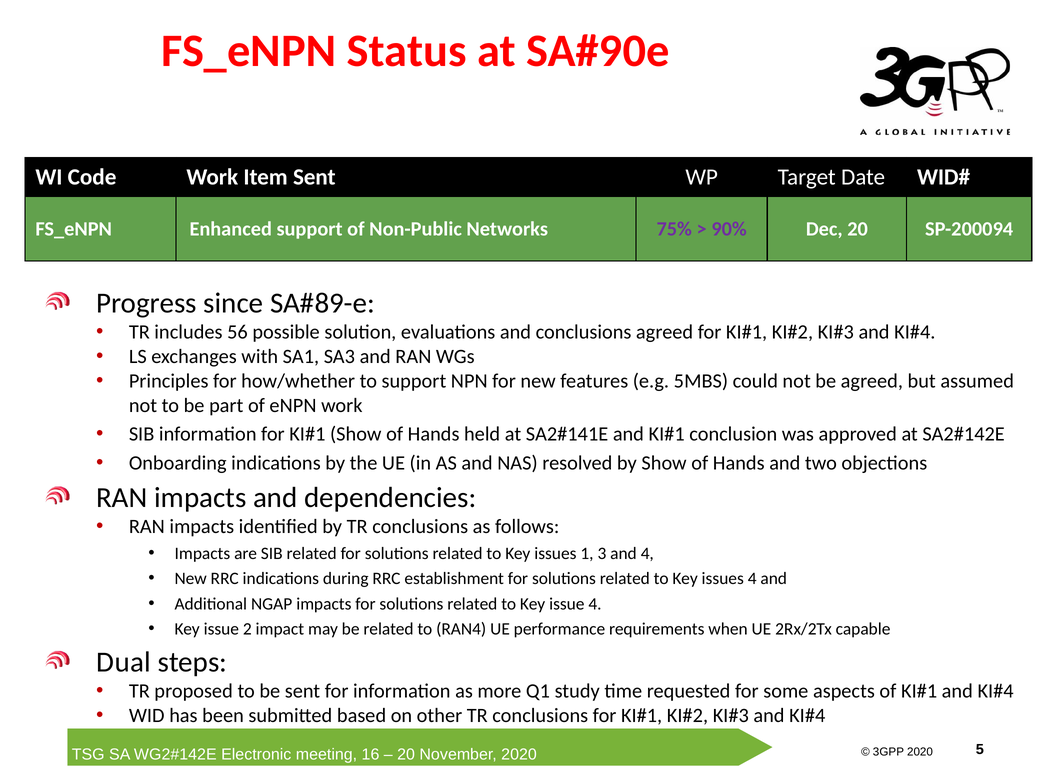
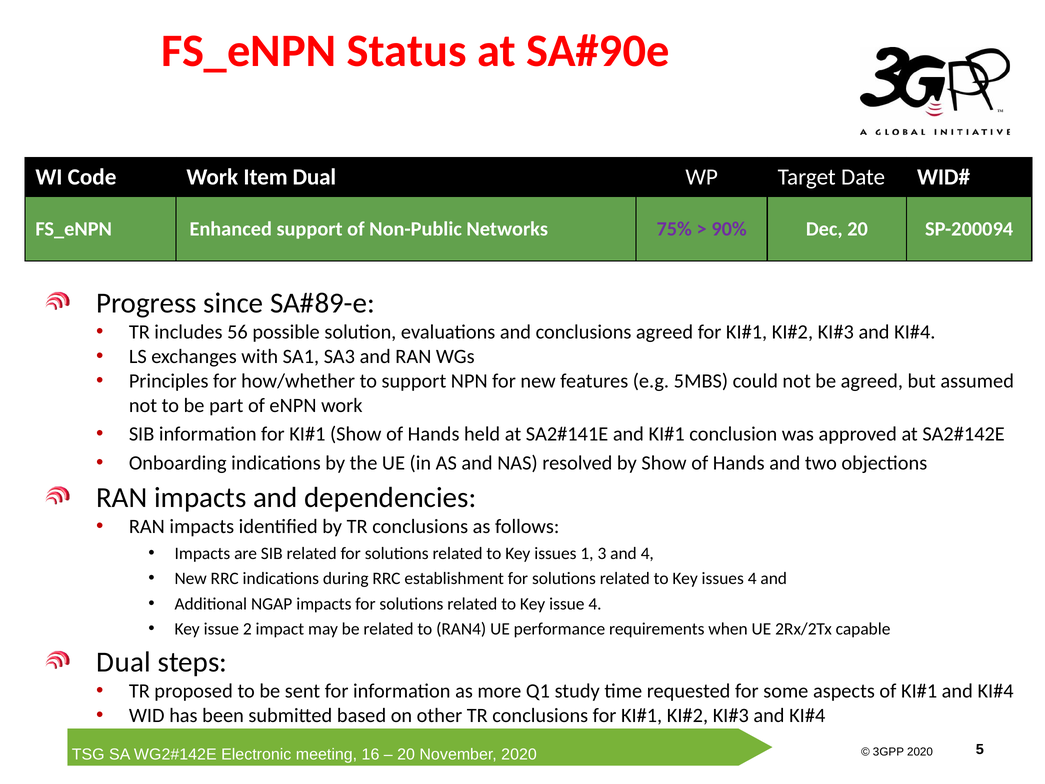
Item Sent: Sent -> Dual
